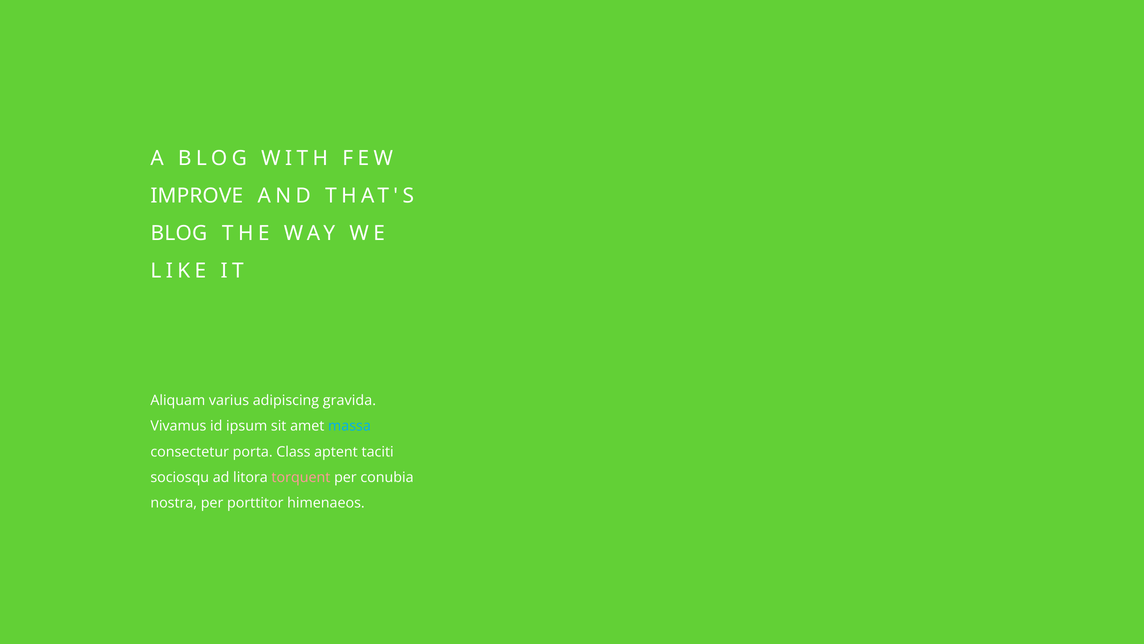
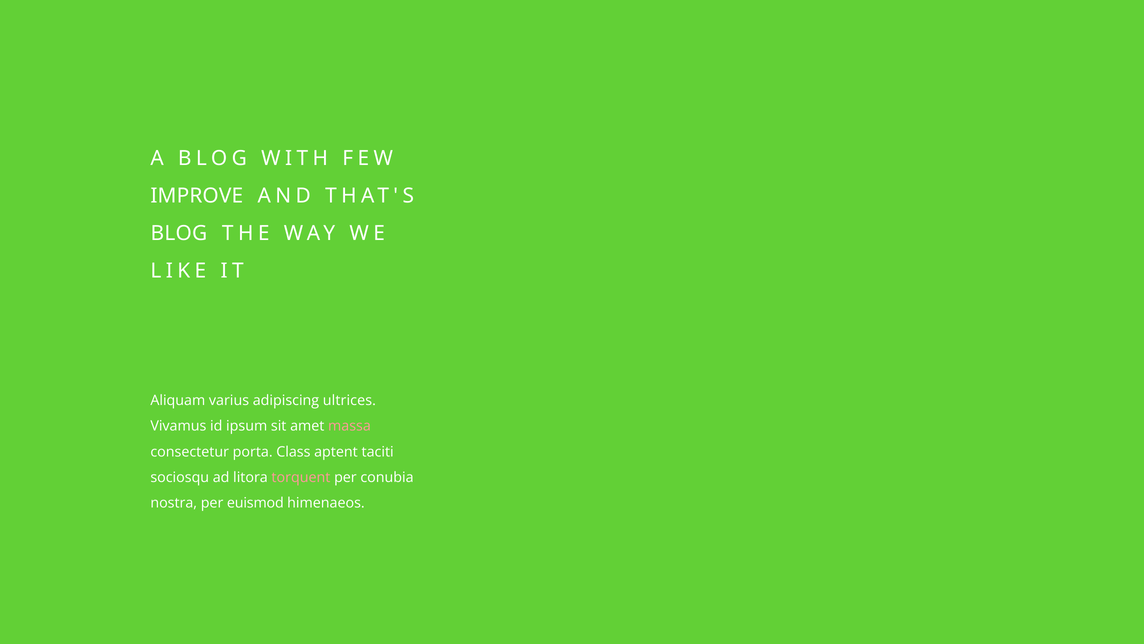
gravida: gravida -> ultrices
massa colour: light blue -> pink
porttitor: porttitor -> euismod
